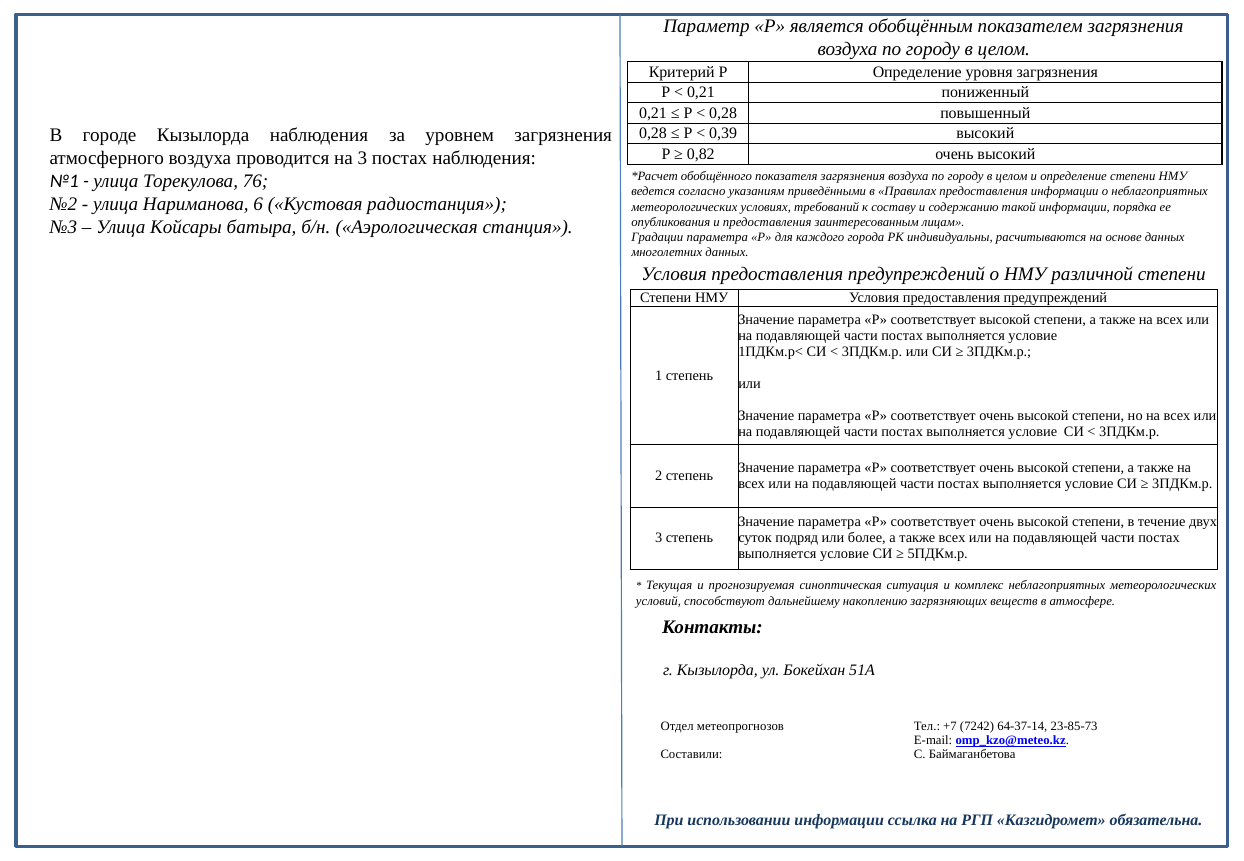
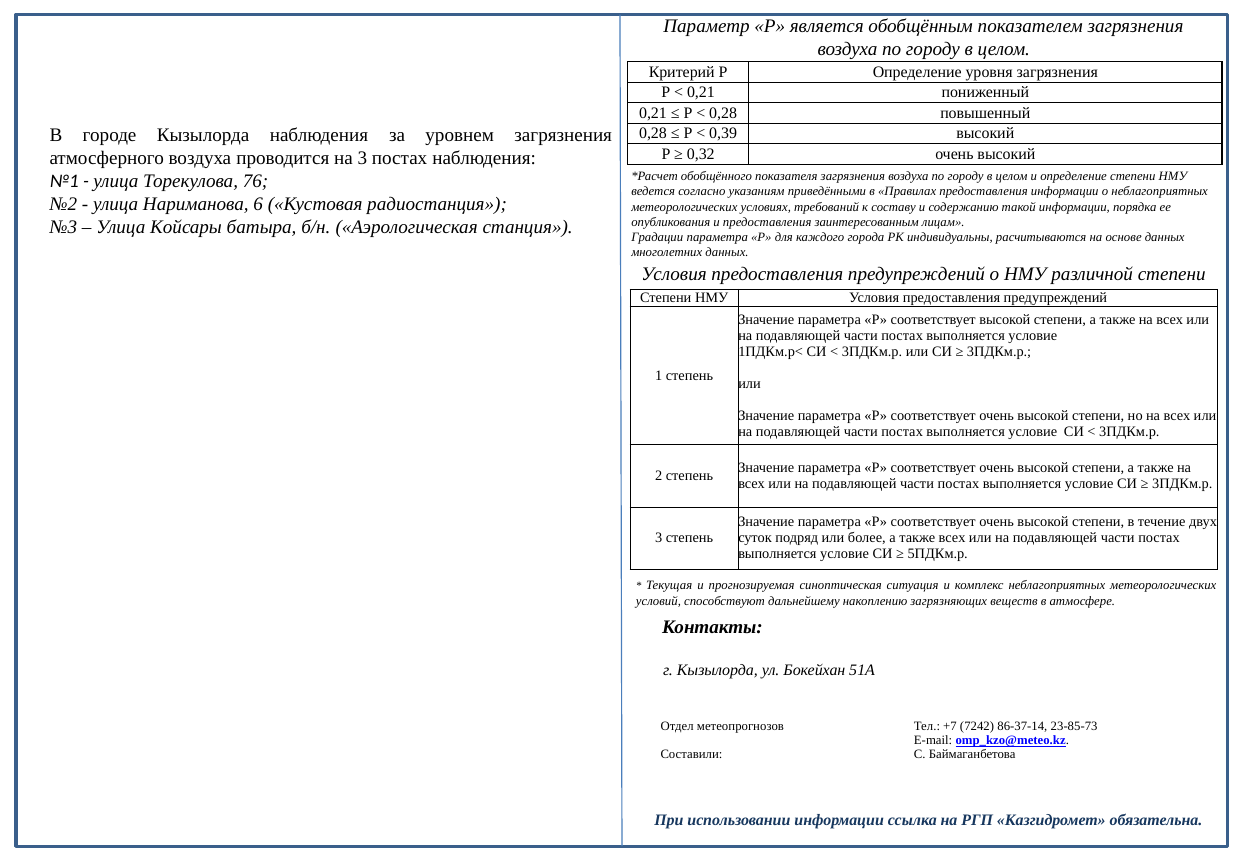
0,82: 0,82 -> 0,32
64-37-14: 64-37-14 -> 86-37-14
